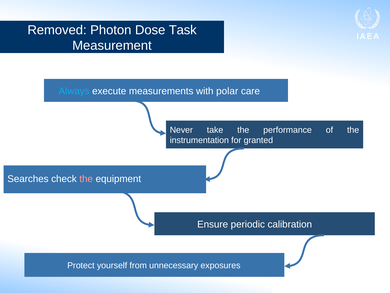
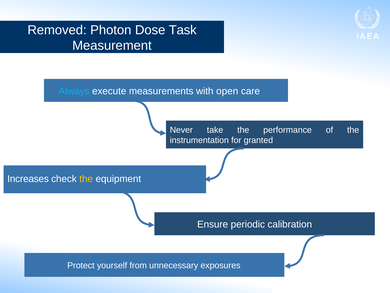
polar: polar -> open
Searches: Searches -> Increases
the at (86, 179) colour: pink -> yellow
